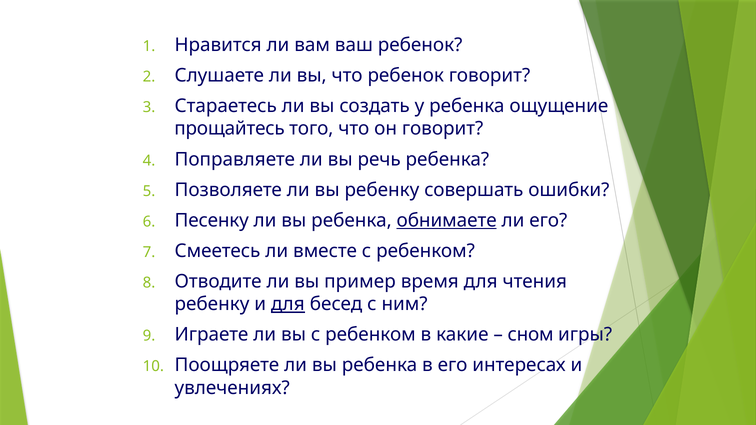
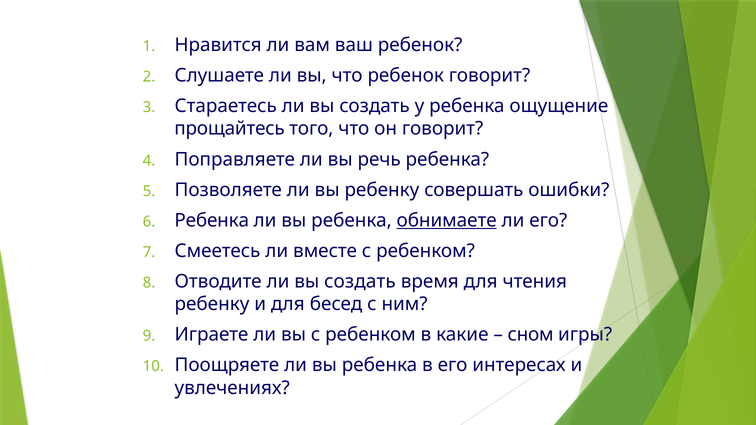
Песенку at (212, 221): Песенку -> Ребенка
Отводите ли вы пример: пример -> создать
для at (288, 304) underline: present -> none
